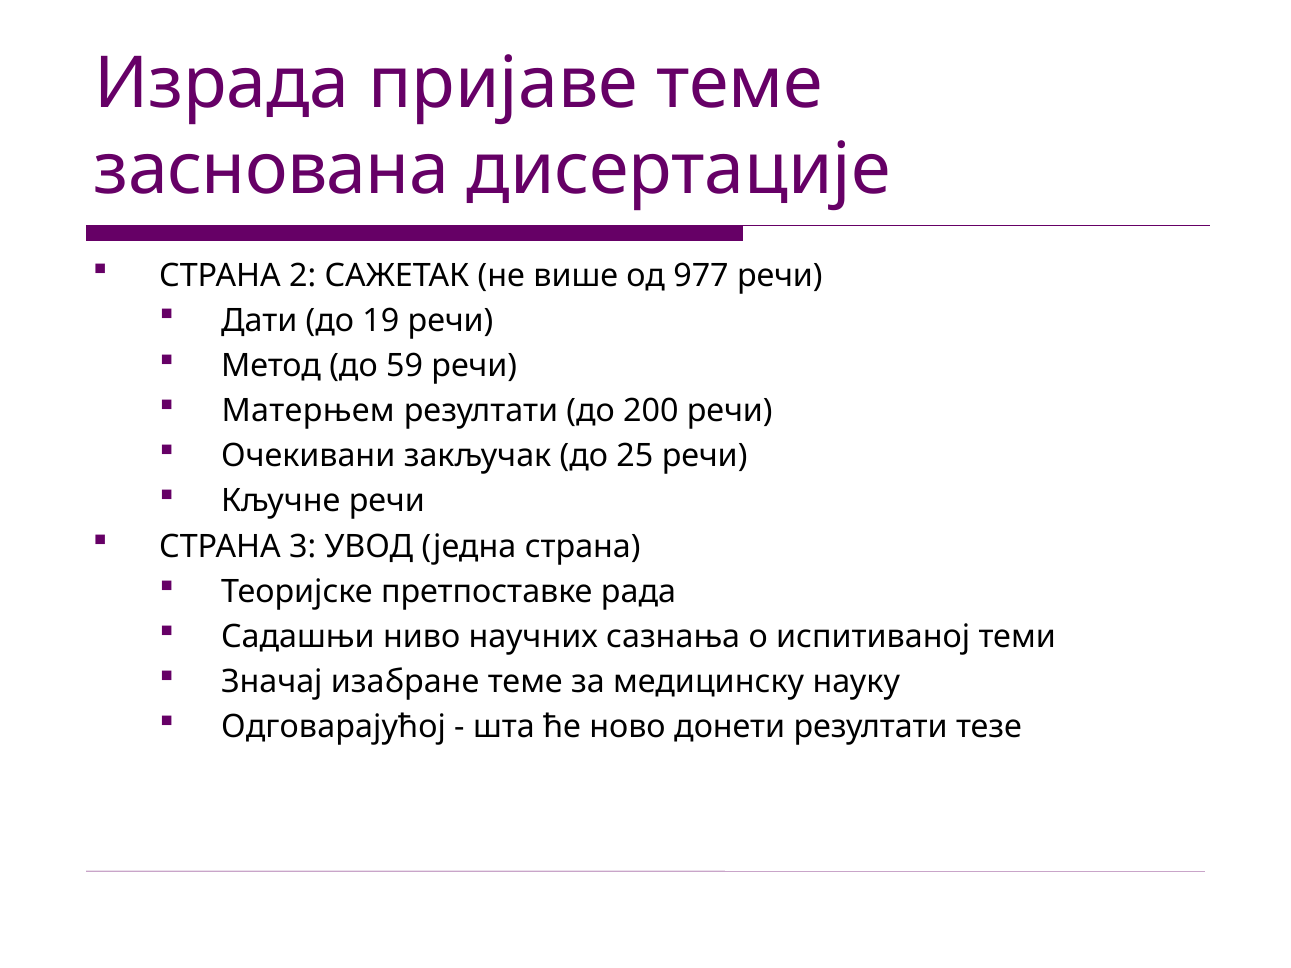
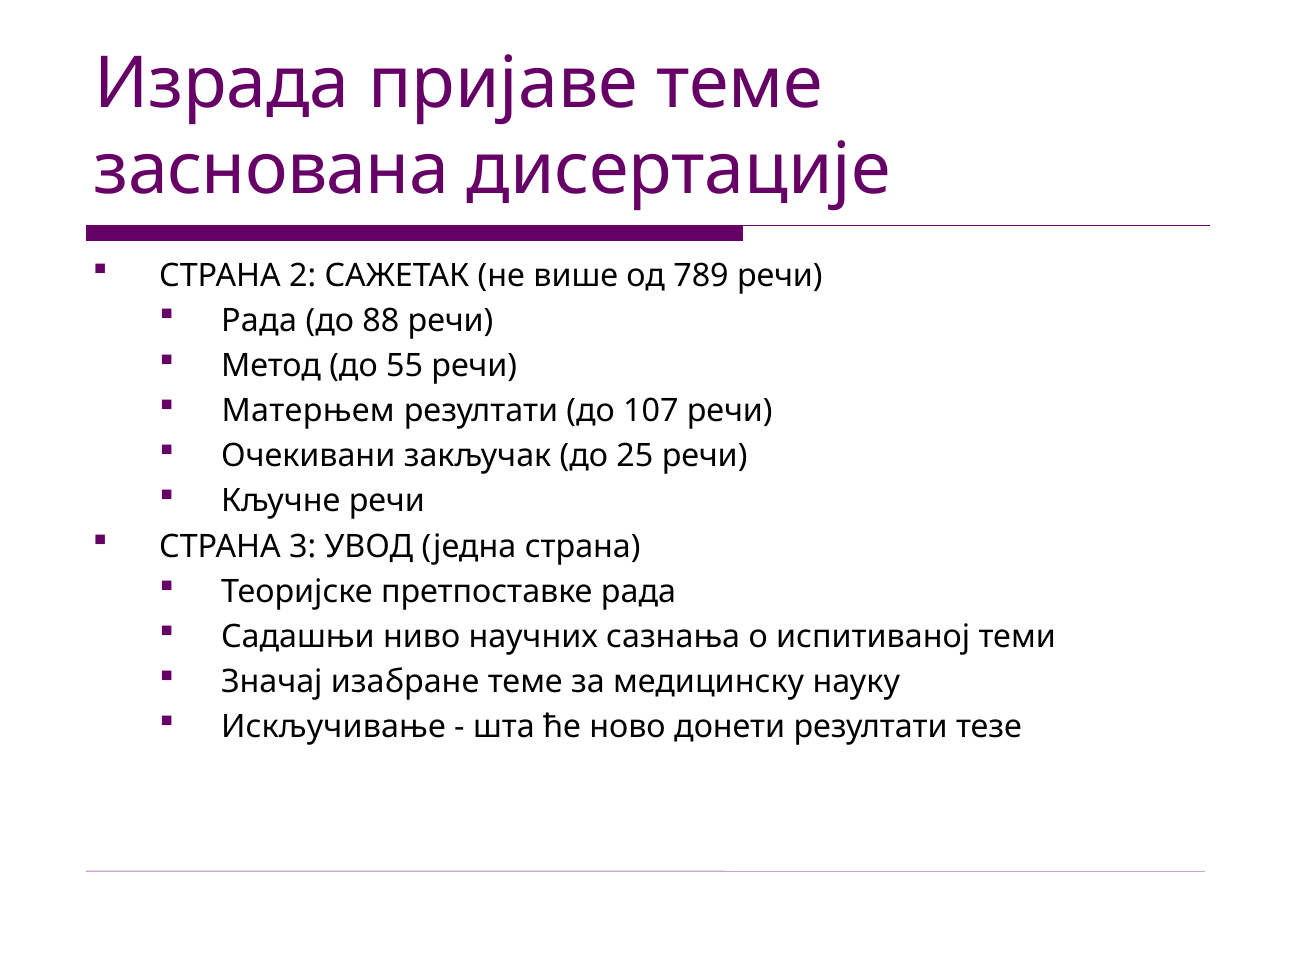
977: 977 -> 789
Дати at (259, 321): Дати -> Рада
19: 19 -> 88
59: 59 -> 55
200: 200 -> 107
Одговарајућој: Одговарајућој -> Искључивање
